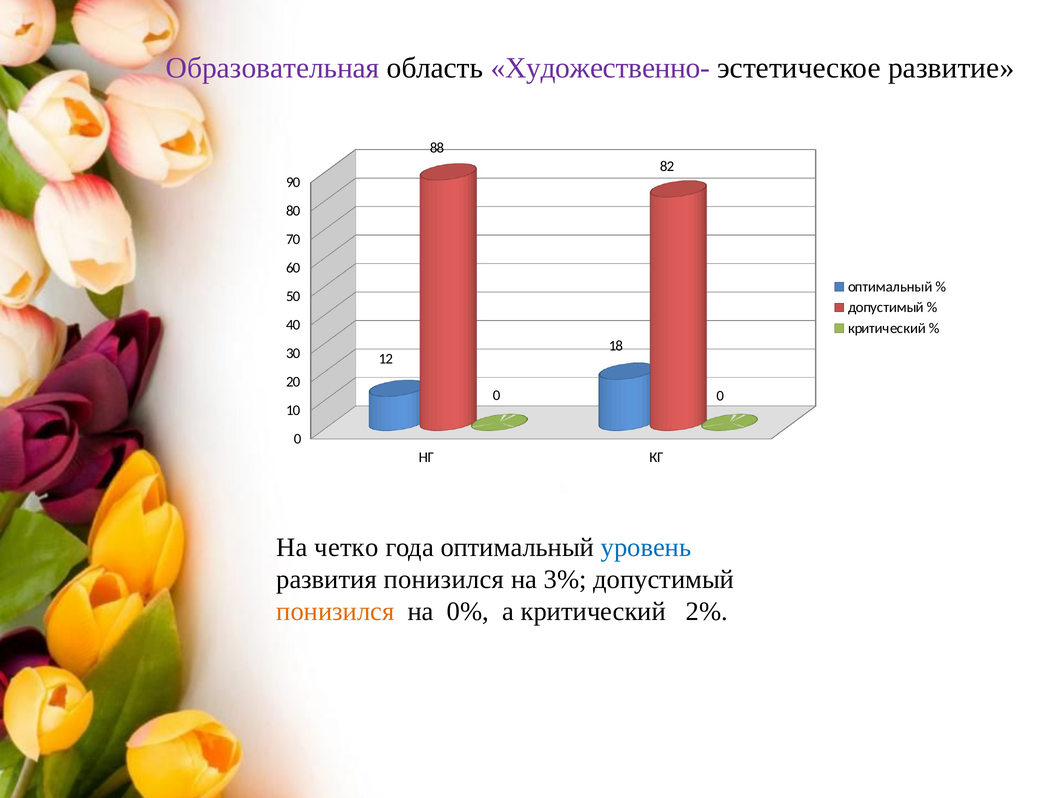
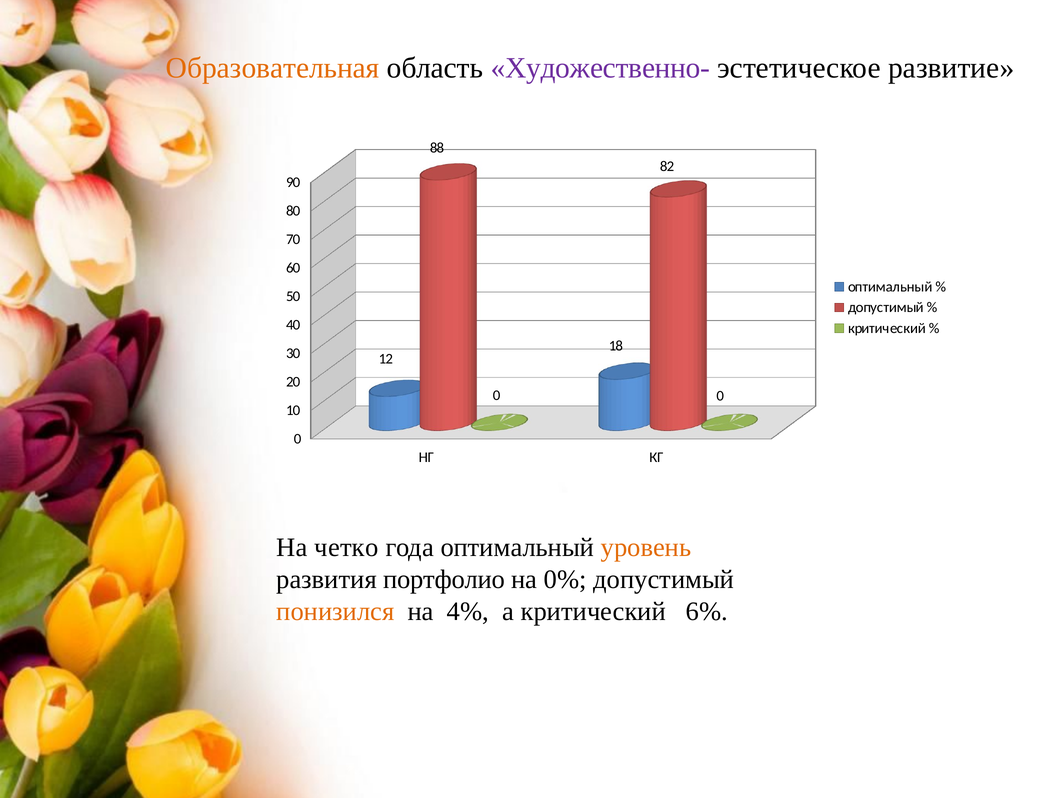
Образовательная colour: purple -> orange
уровень colour: blue -> orange
развития понизился: понизился -> портфолио
3%: 3% -> 0%
0%: 0% -> 4%
2%: 2% -> 6%
